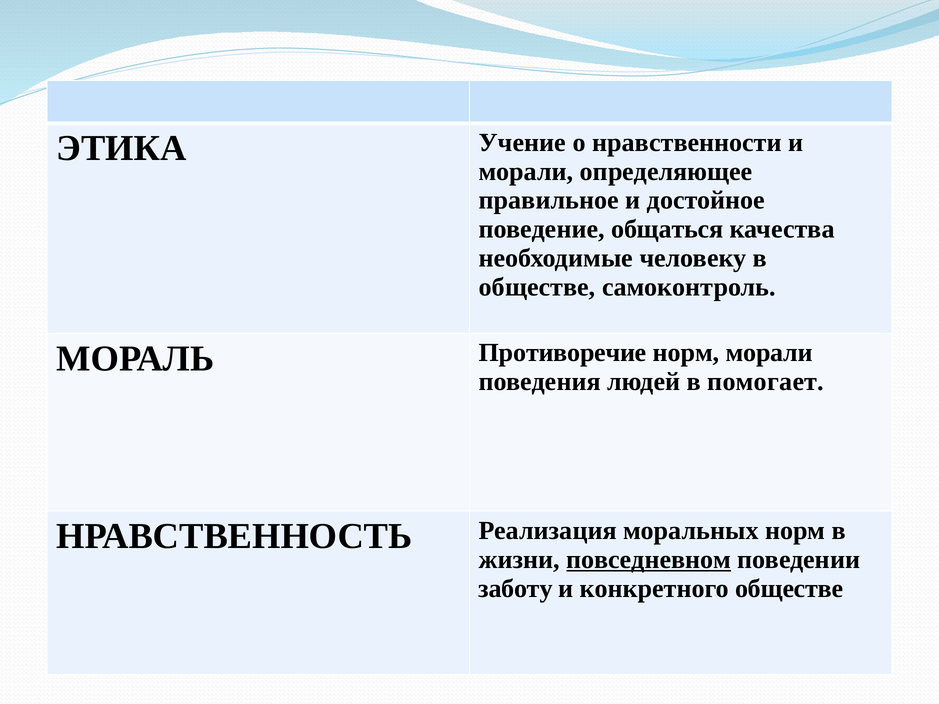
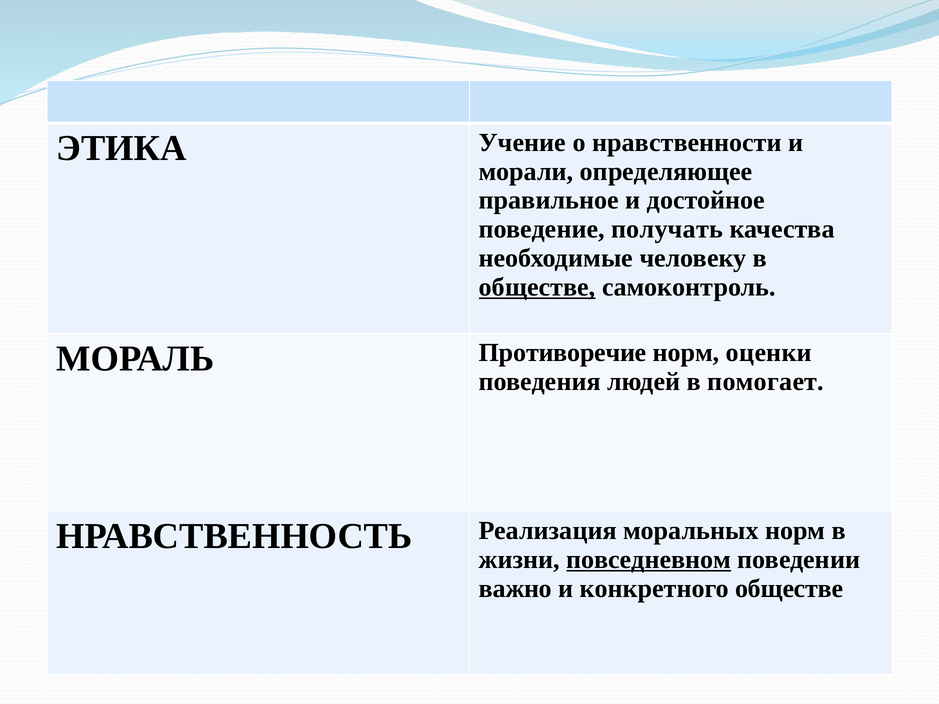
общаться: общаться -> получать
обществе at (537, 287) underline: none -> present
норм морали: морали -> оценки
заботу: заботу -> важно
